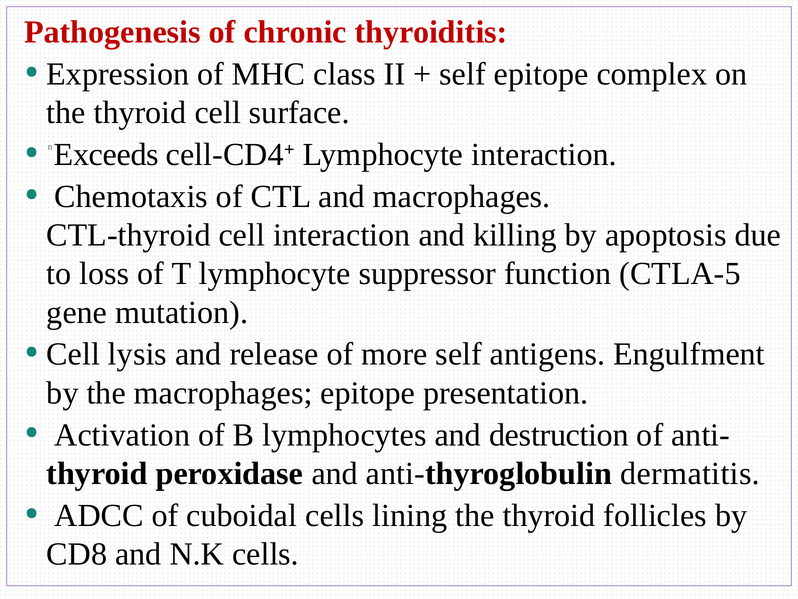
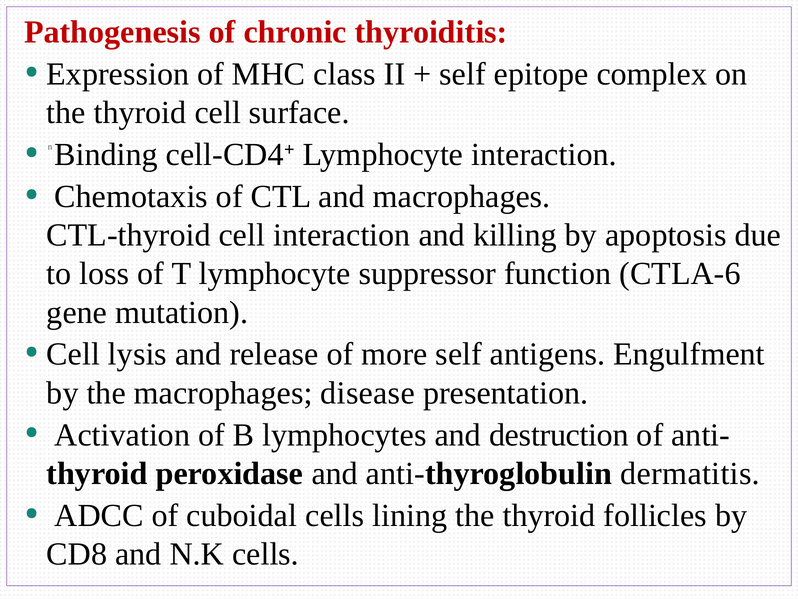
Exceeds: Exceeds -> Binding
CTLA-5: CTLA-5 -> CTLA-6
macrophages epitope: epitope -> disease
